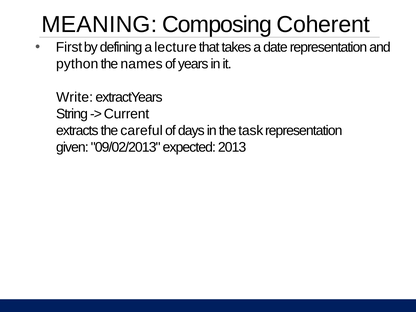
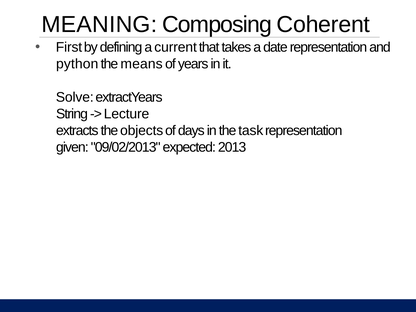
lecture: lecture -> current
names: names -> means
Write: Write -> Solve
Current: Current -> Lecture
careful: careful -> objects
